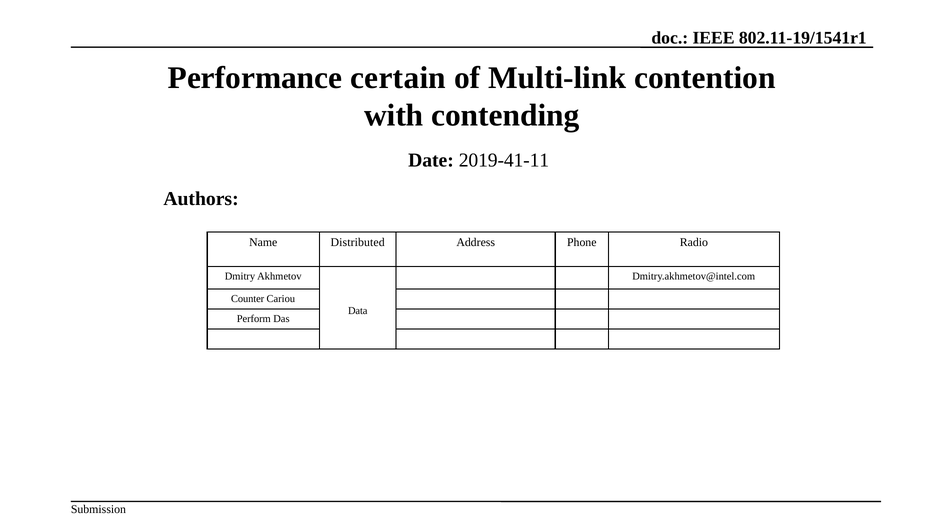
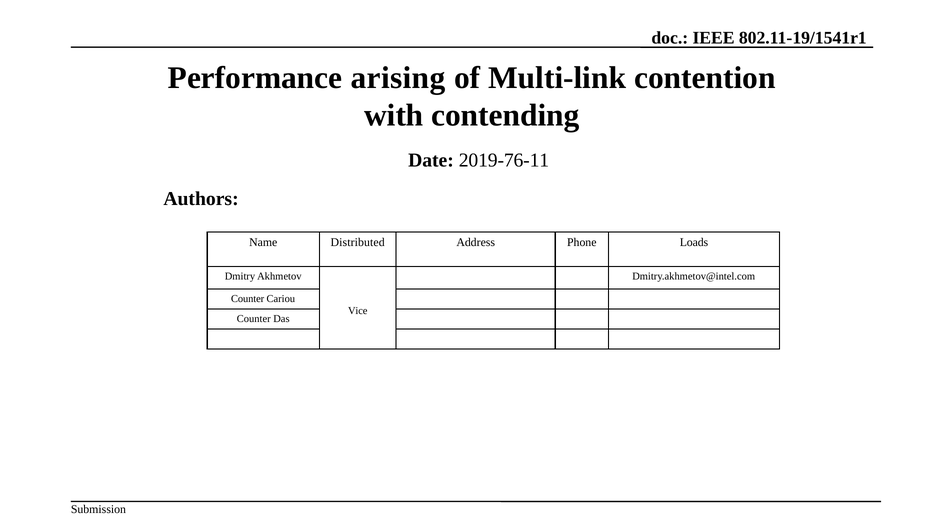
certain: certain -> arising
2019-41-11: 2019-41-11 -> 2019-76-11
Radio: Radio -> Loads
Data: Data -> Vice
Perform at (254, 319): Perform -> Counter
